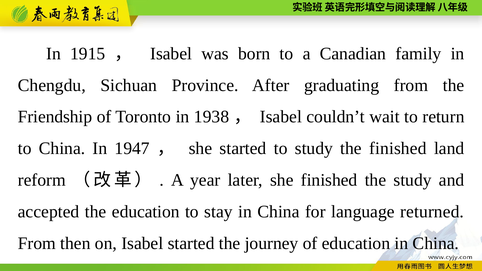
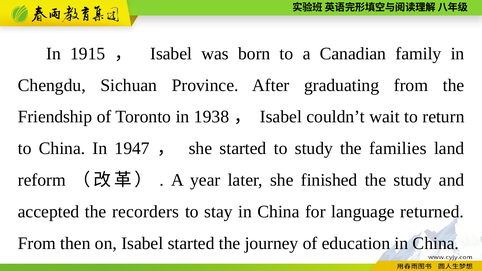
the finished: finished -> families
the education: education -> recorders
